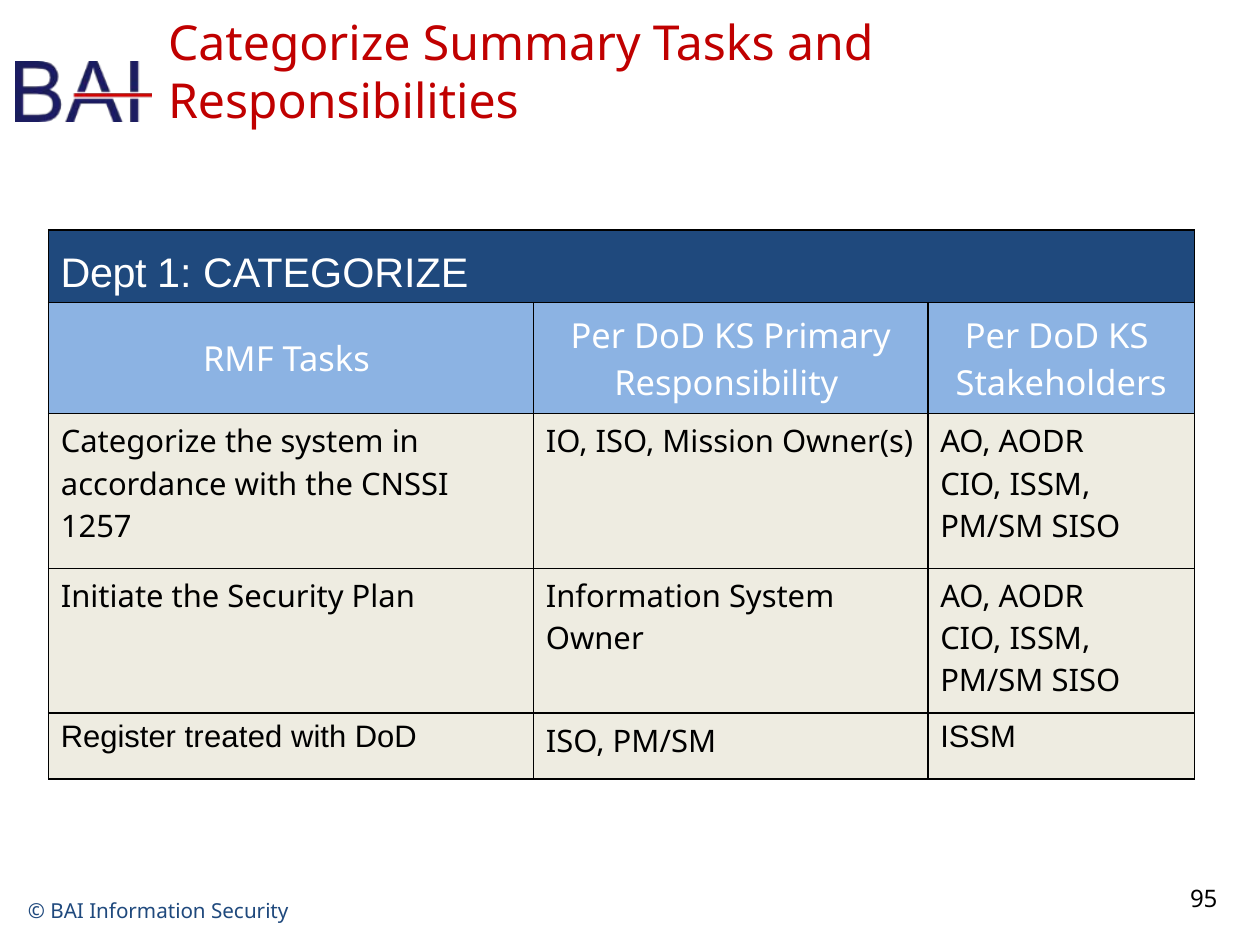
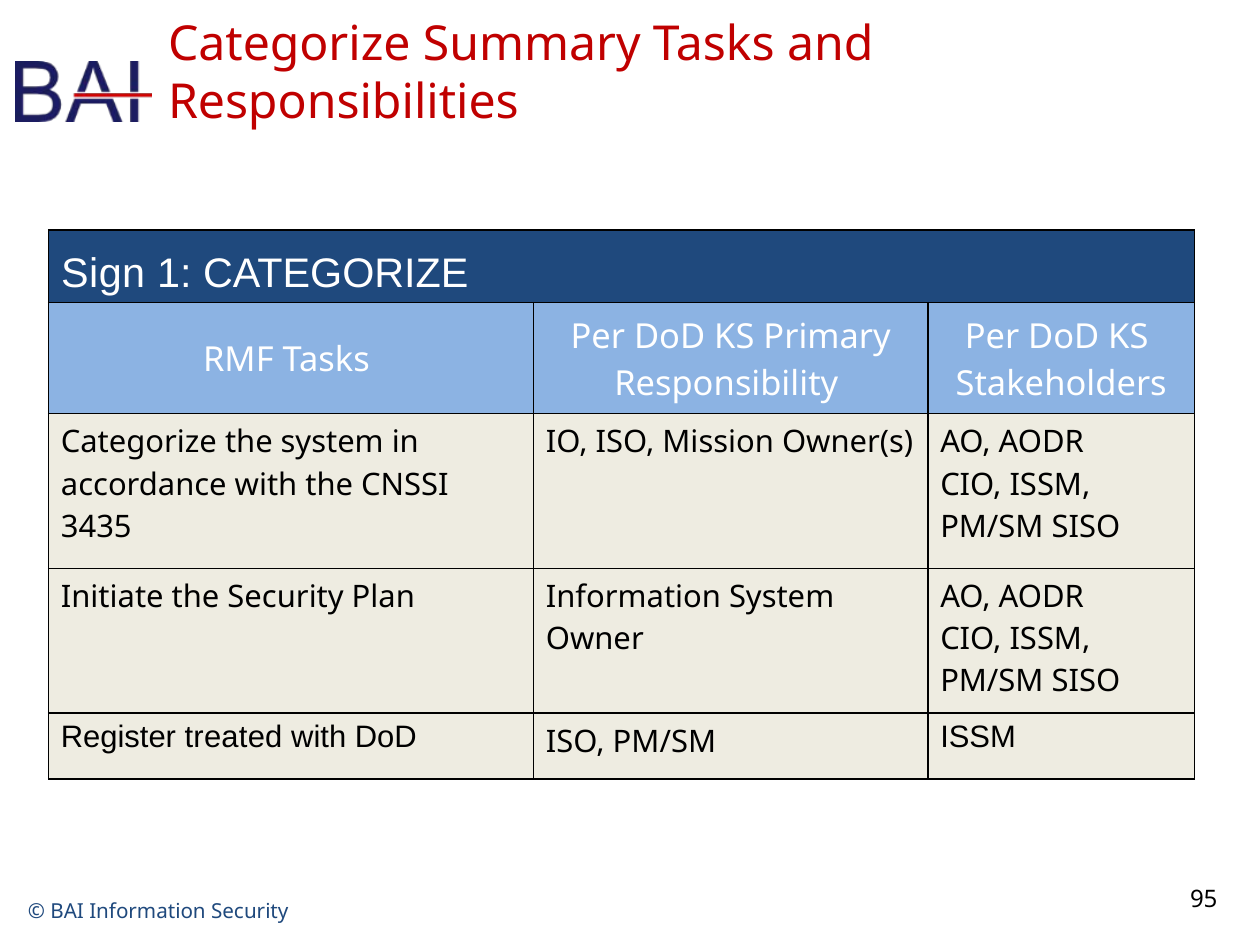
Dept: Dept -> Sign
1257: 1257 -> 3435
